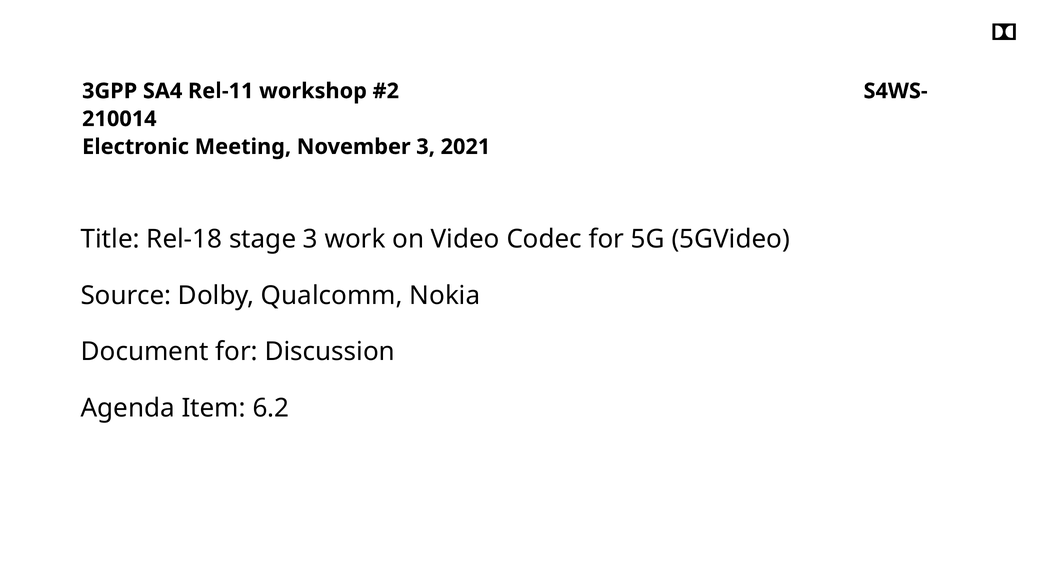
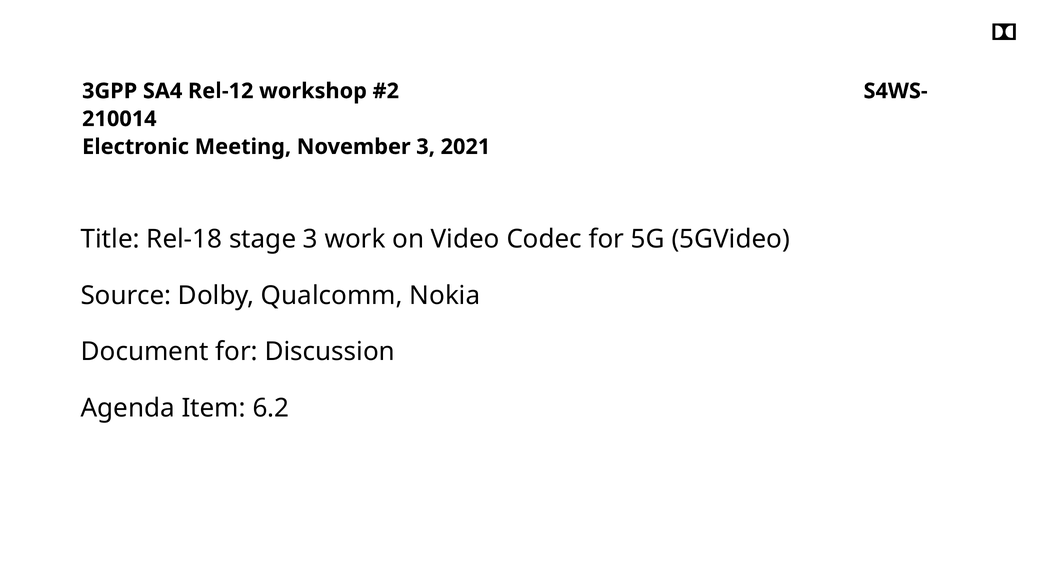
Rel-11: Rel-11 -> Rel-12
